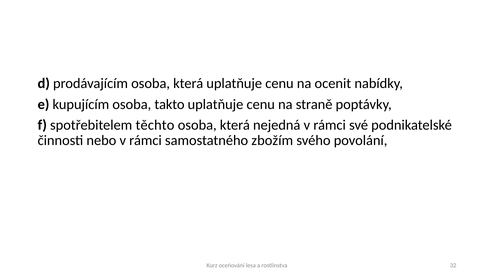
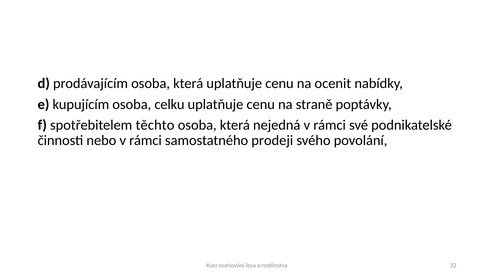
takto: takto -> celku
zbožím: zbožím -> prodeji
